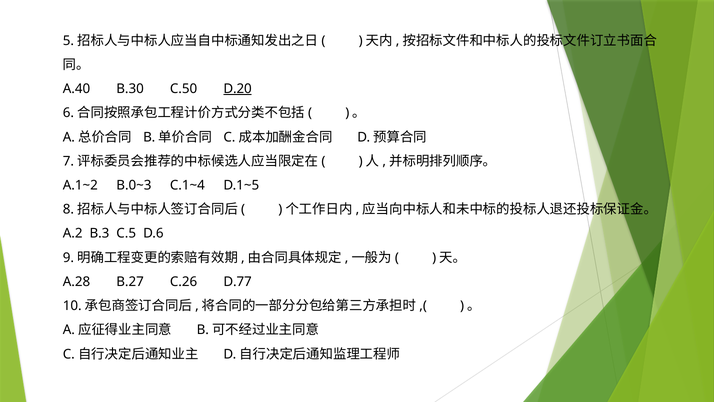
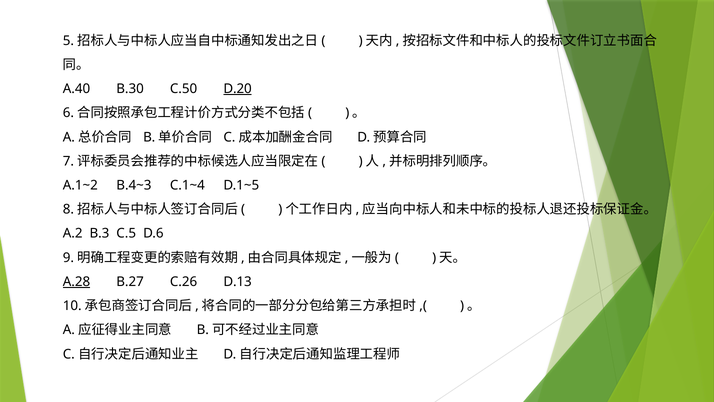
B.0~3: B.0~3 -> B.4~3
A.28 underline: none -> present
D.77: D.77 -> D.13
